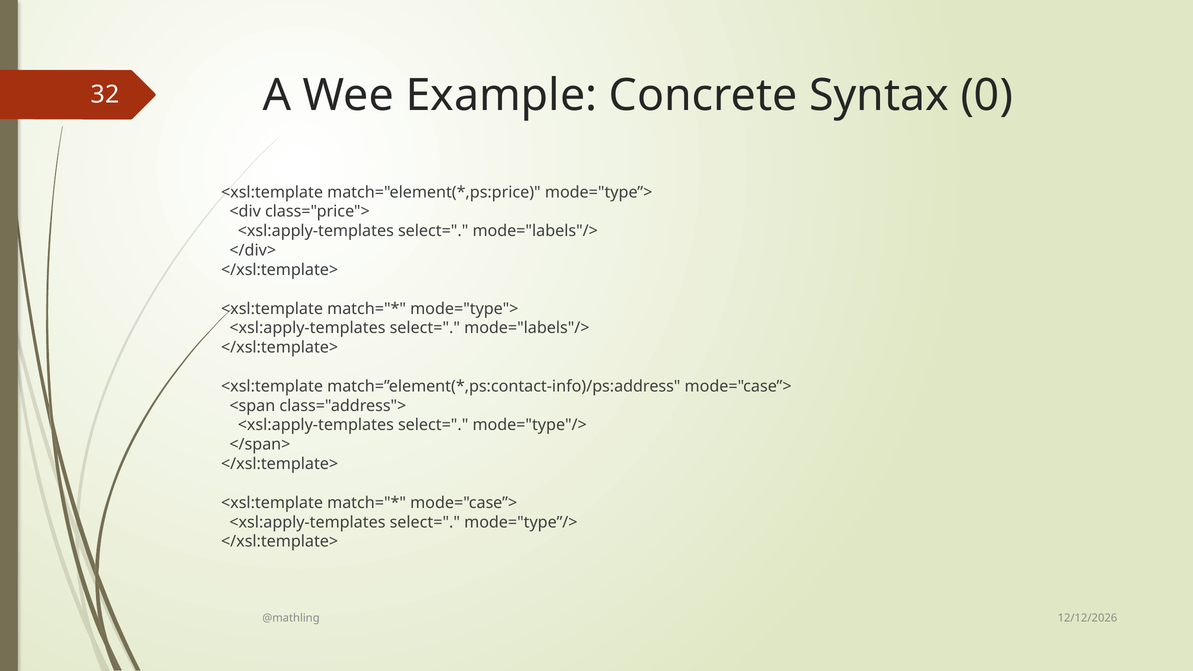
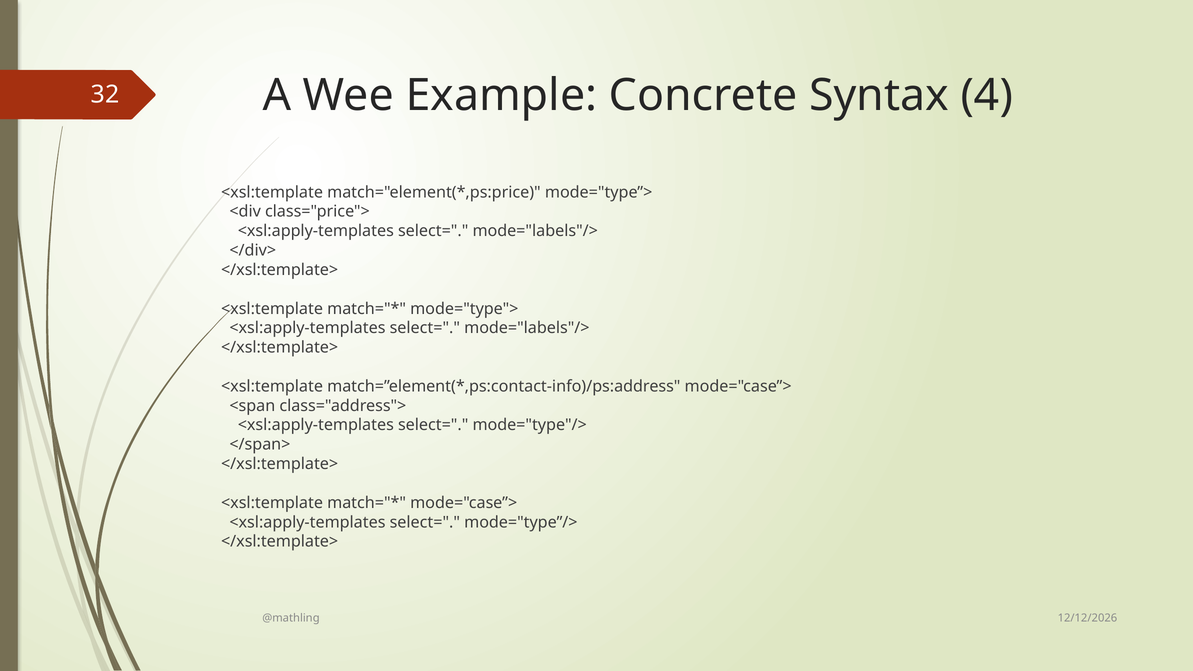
0: 0 -> 4
